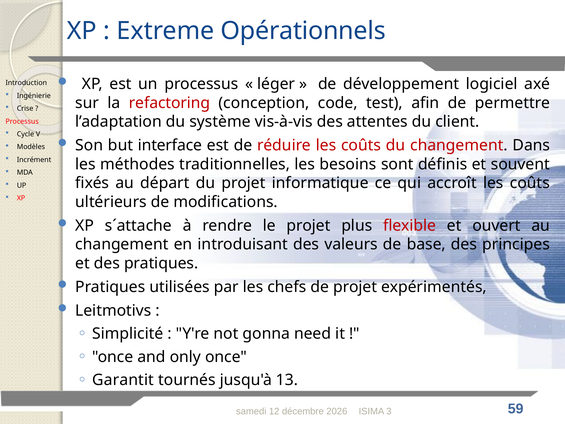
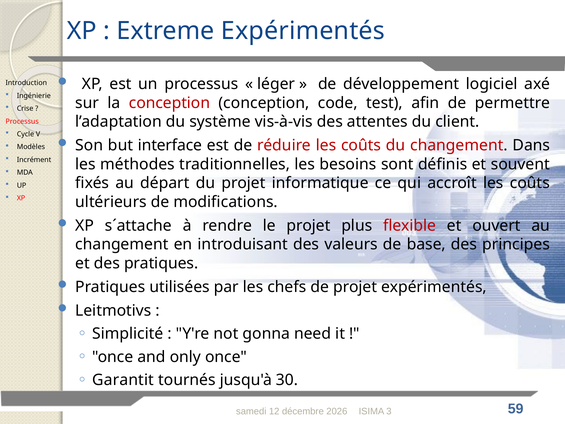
Extreme Opérationnels: Opérationnels -> Expérimentés
la refactoring: refactoring -> conception
13: 13 -> 30
